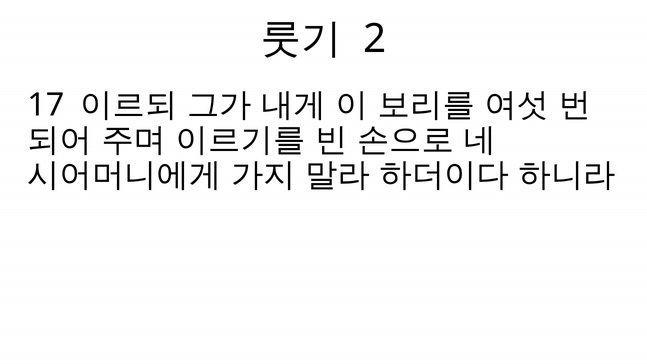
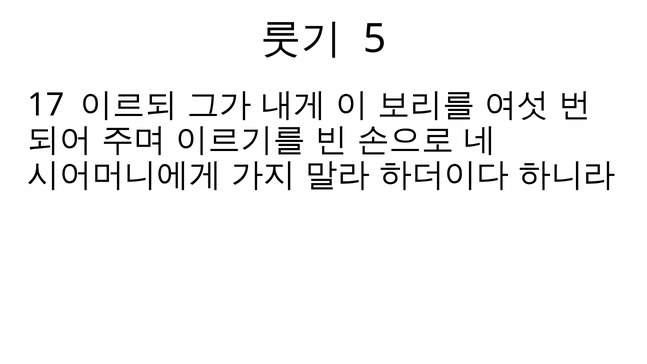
2: 2 -> 5
